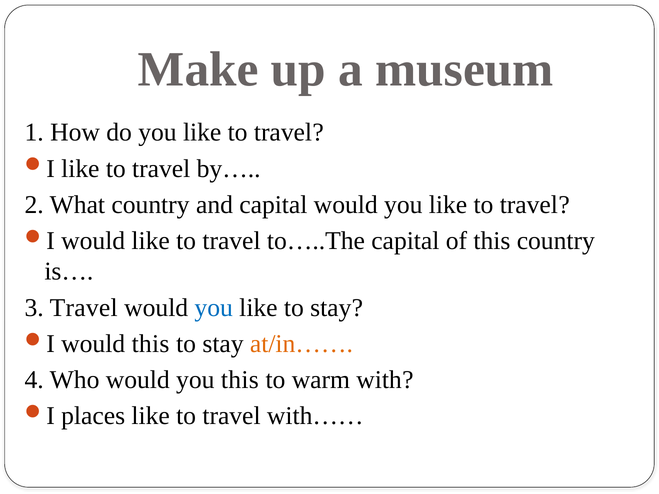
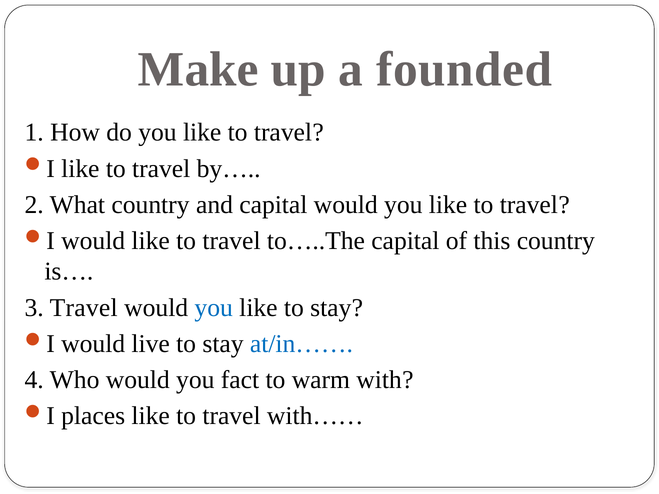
museum: museum -> founded
would this: this -> live
at/in…… colour: orange -> blue
you this: this -> fact
